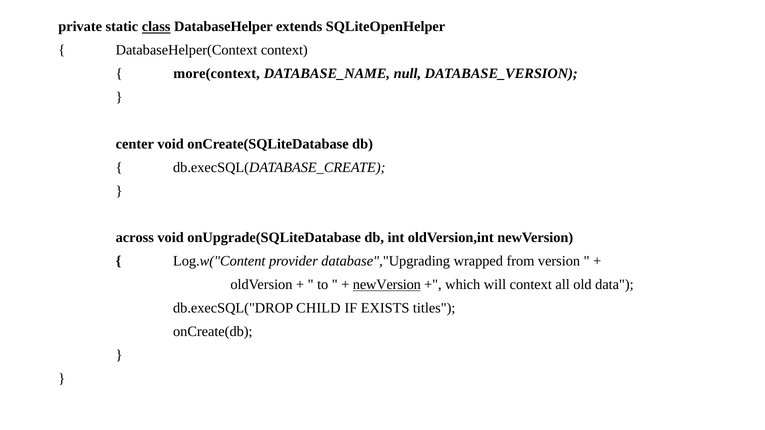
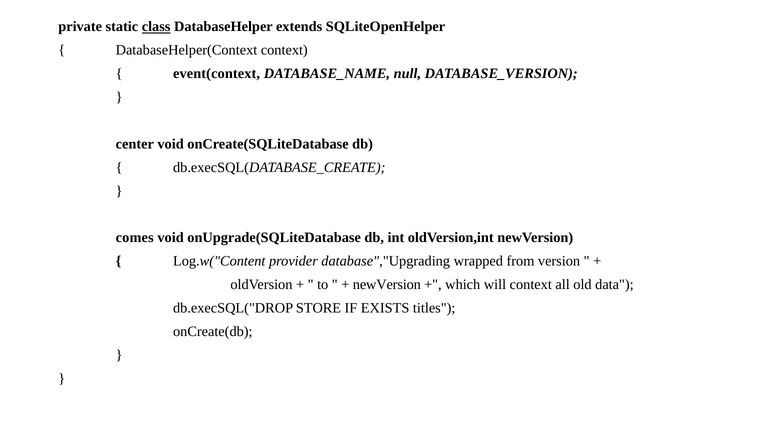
more(context: more(context -> event(context
across: across -> comes
newVersion at (387, 285) underline: present -> none
CHILD: CHILD -> STORE
